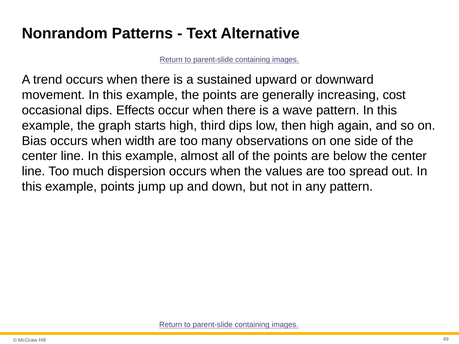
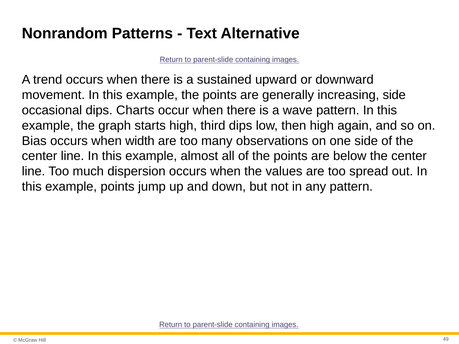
increasing cost: cost -> side
Effects: Effects -> Charts
